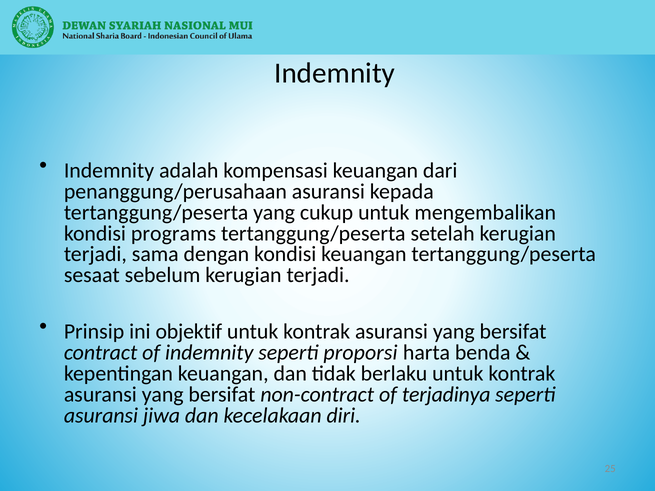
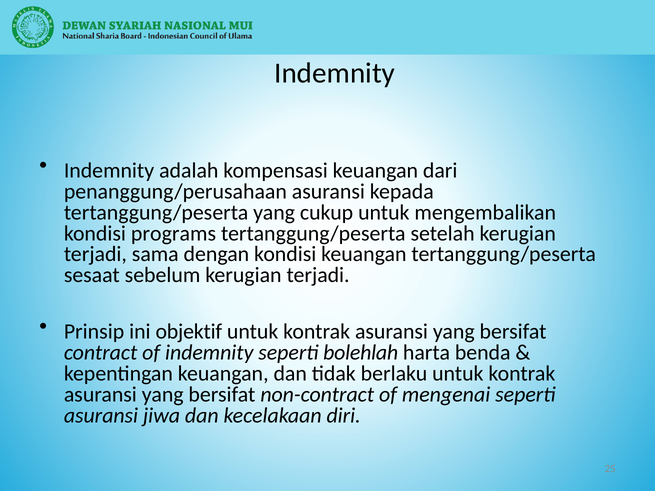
proporsi: proporsi -> bolehlah
terjadinya: terjadinya -> mengenai
